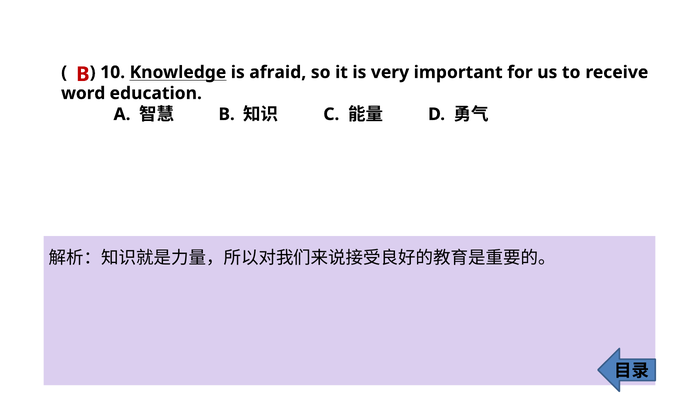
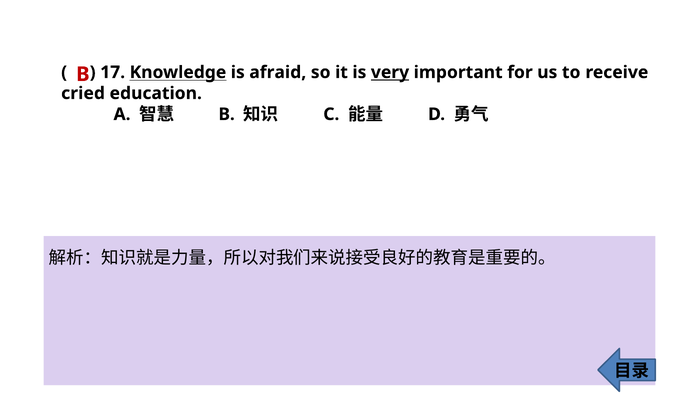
10: 10 -> 17
very underline: none -> present
word: word -> cried
